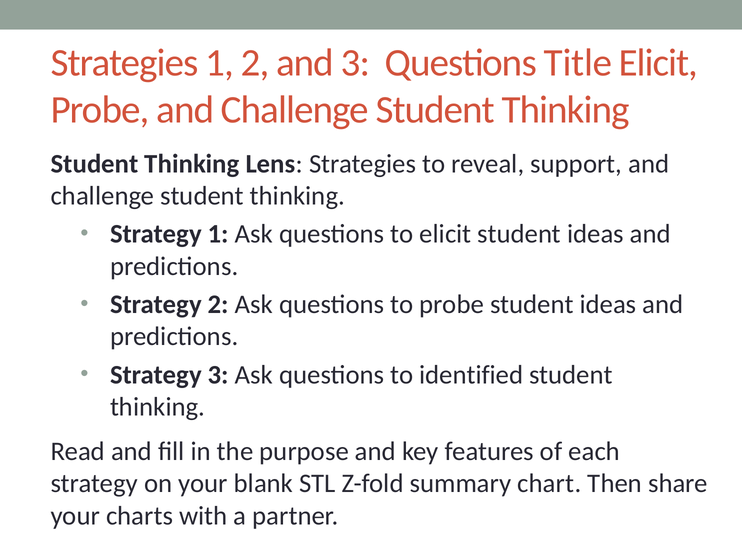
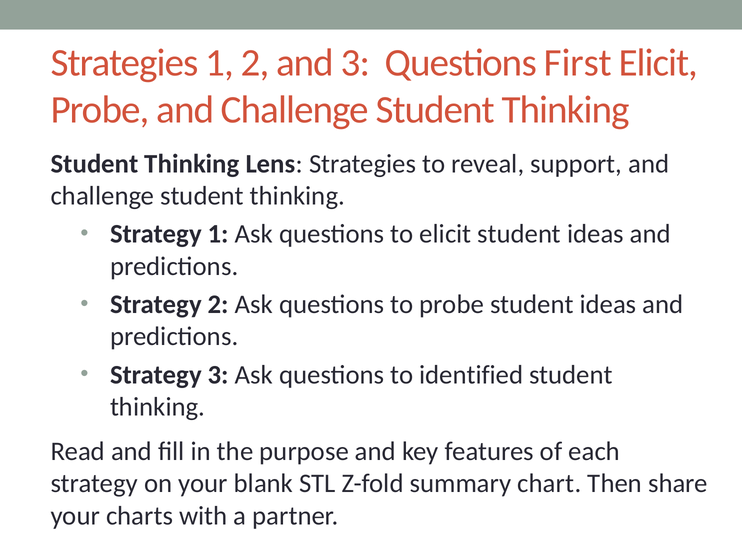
Title: Title -> First
